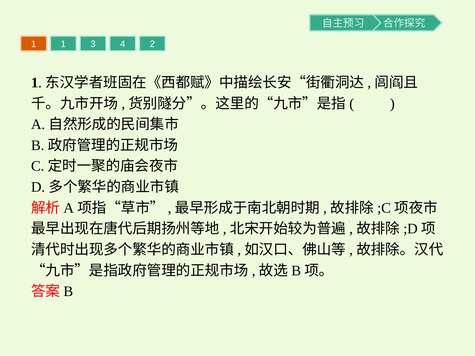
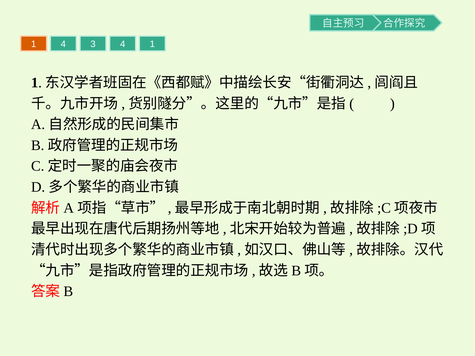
1 1: 1 -> 4
4 2: 2 -> 1
